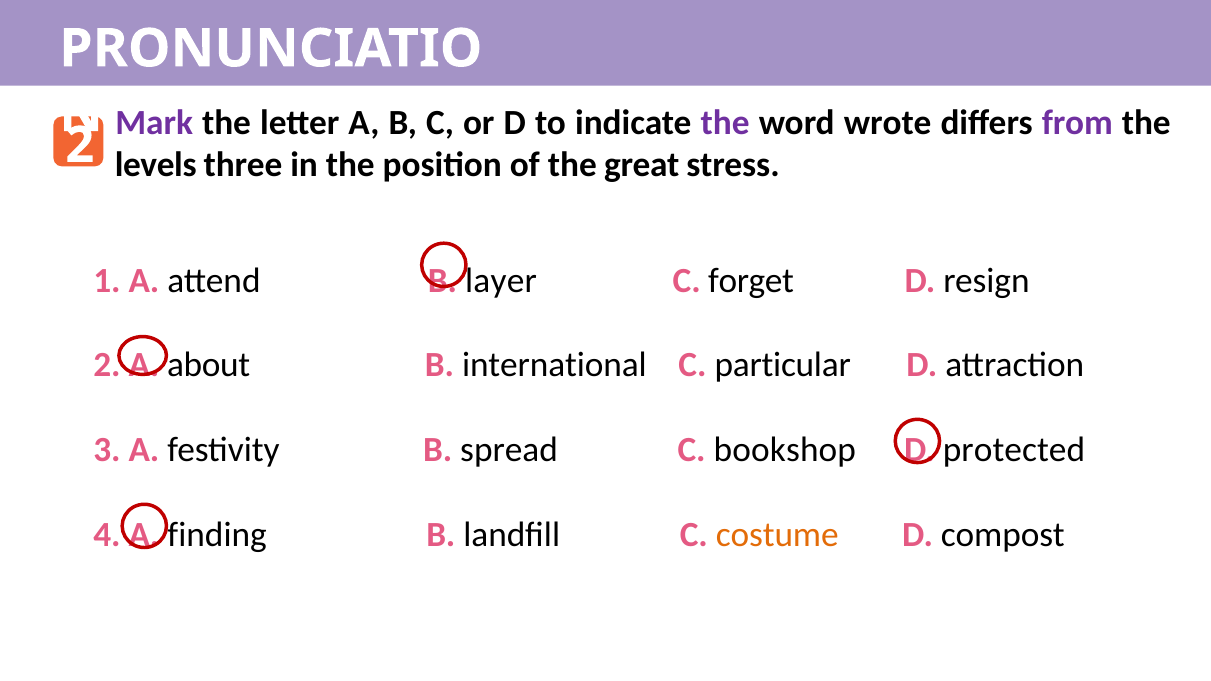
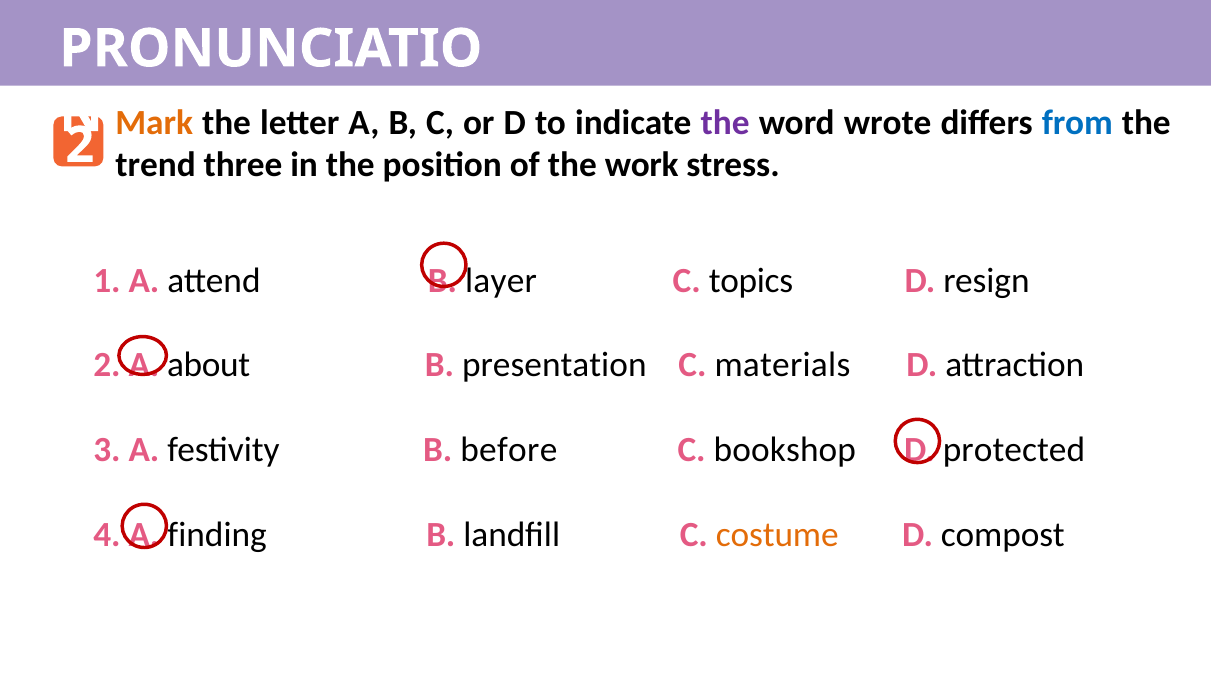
Mark colour: purple -> orange
from colour: purple -> blue
levels: levels -> trend
great: great -> work
forget: forget -> topics
international: international -> presentation
particular: particular -> materials
spread: spread -> before
